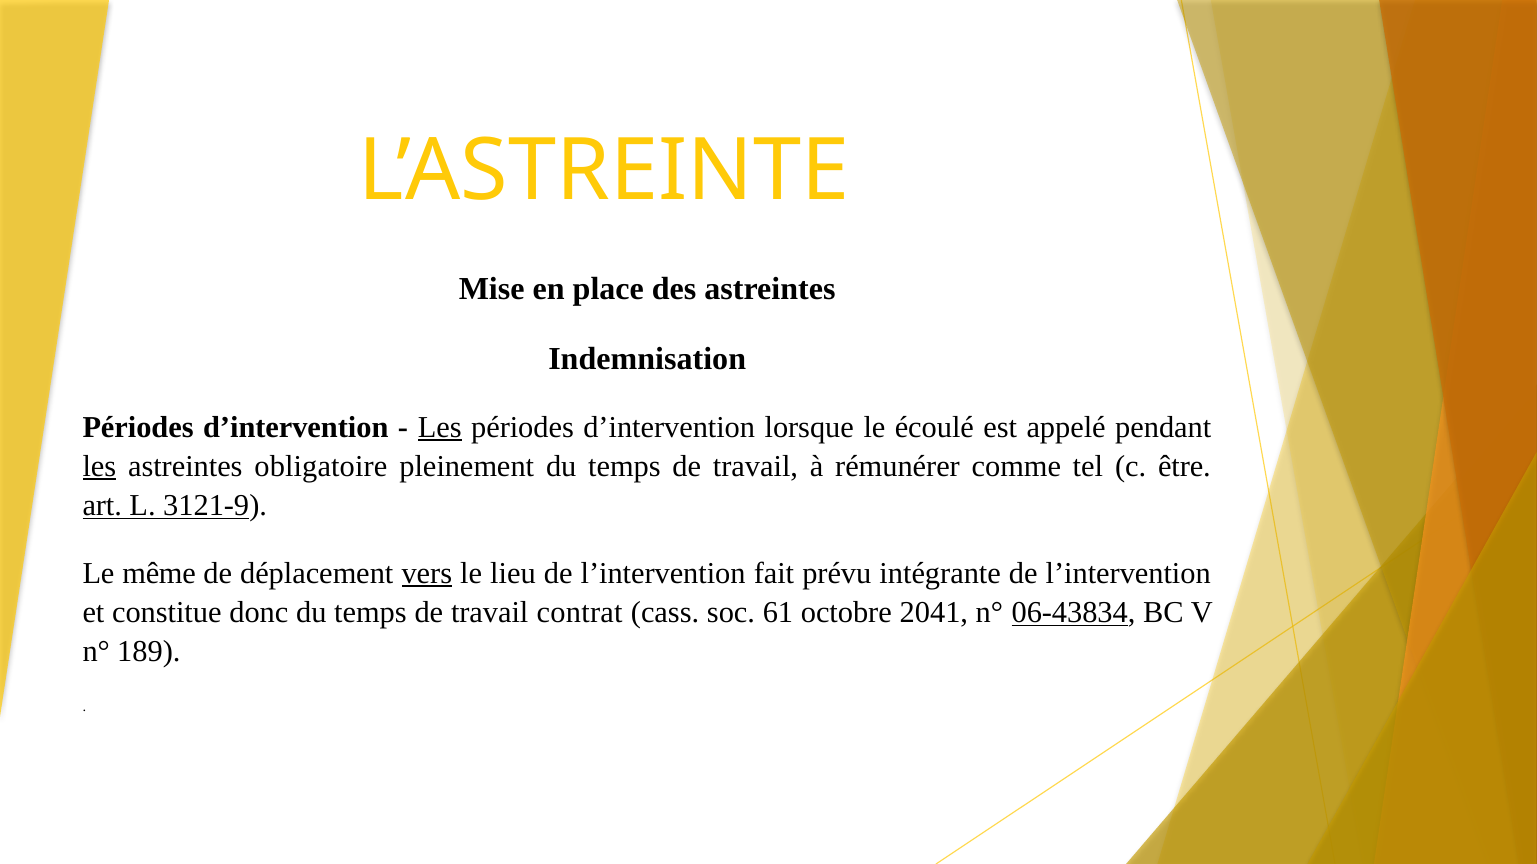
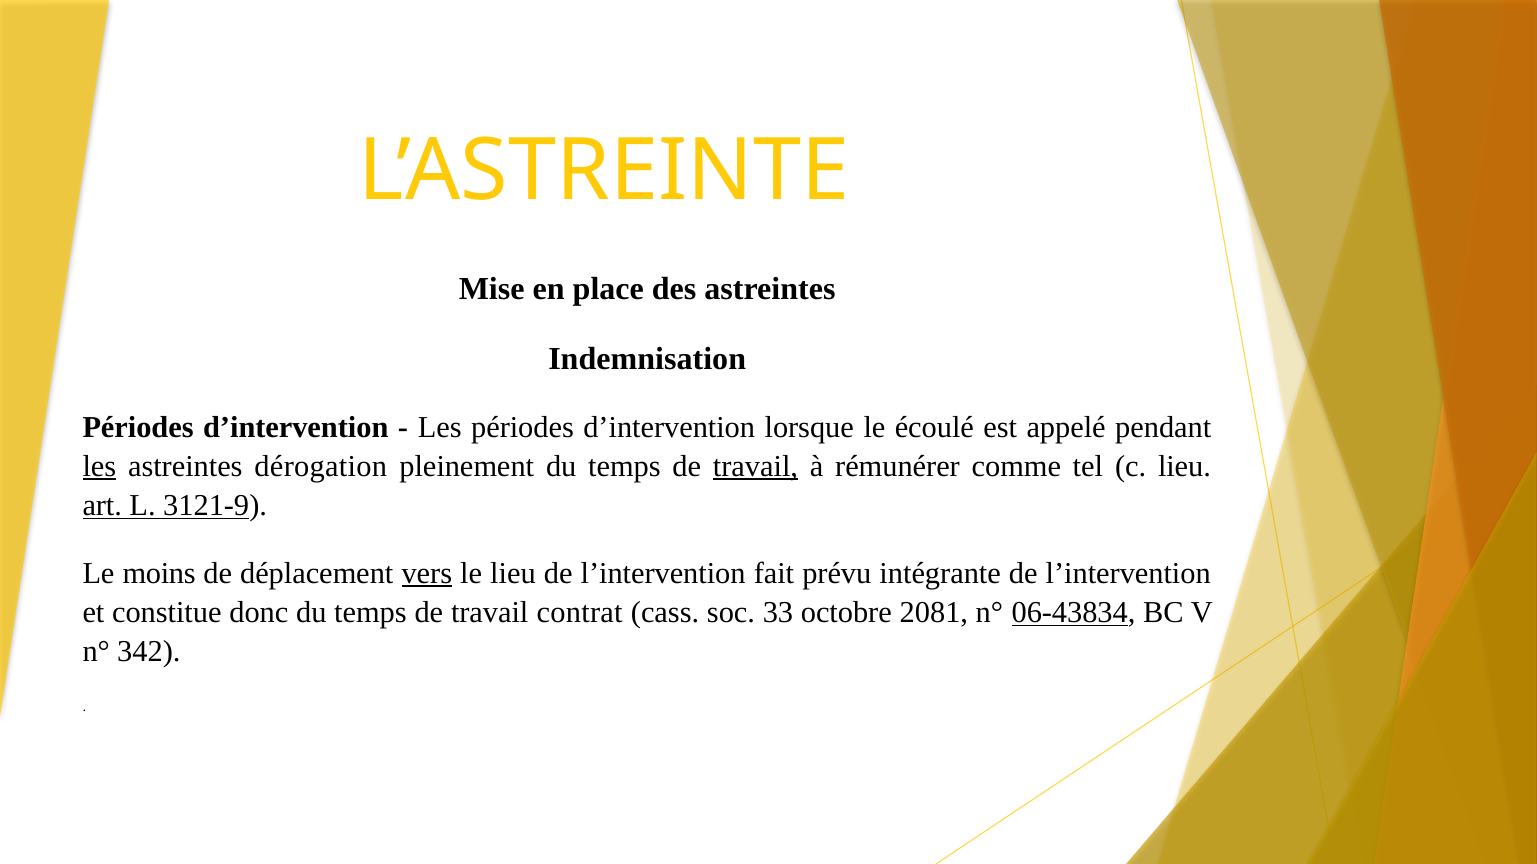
Les at (440, 428) underline: present -> none
obligatoire: obligatoire -> dérogation
travail at (756, 467) underline: none -> present
c être: être -> lieu
même: même -> moins
61: 61 -> 33
2041: 2041 -> 2081
189: 189 -> 342
